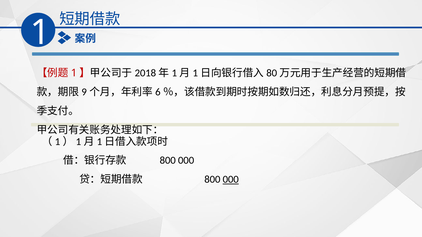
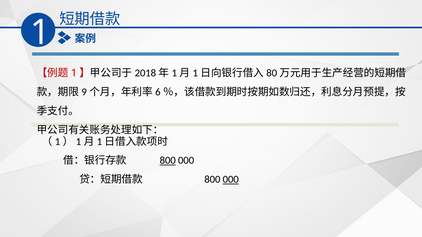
800 at (168, 161) underline: none -> present
